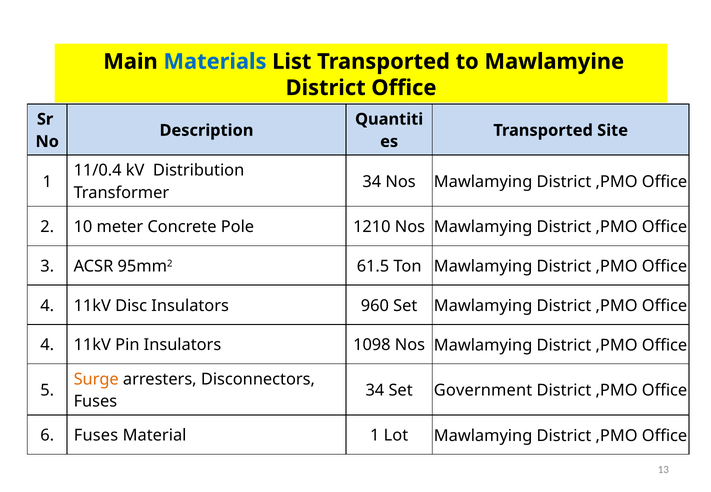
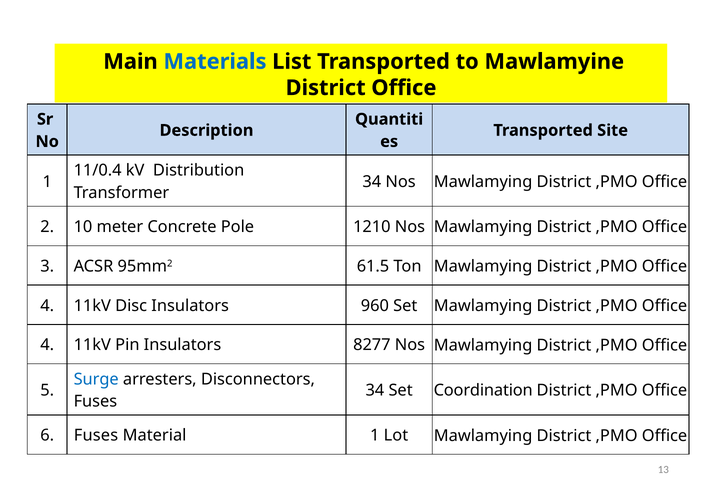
1098: 1098 -> 8277
Surge colour: orange -> blue
Government: Government -> Coordination
